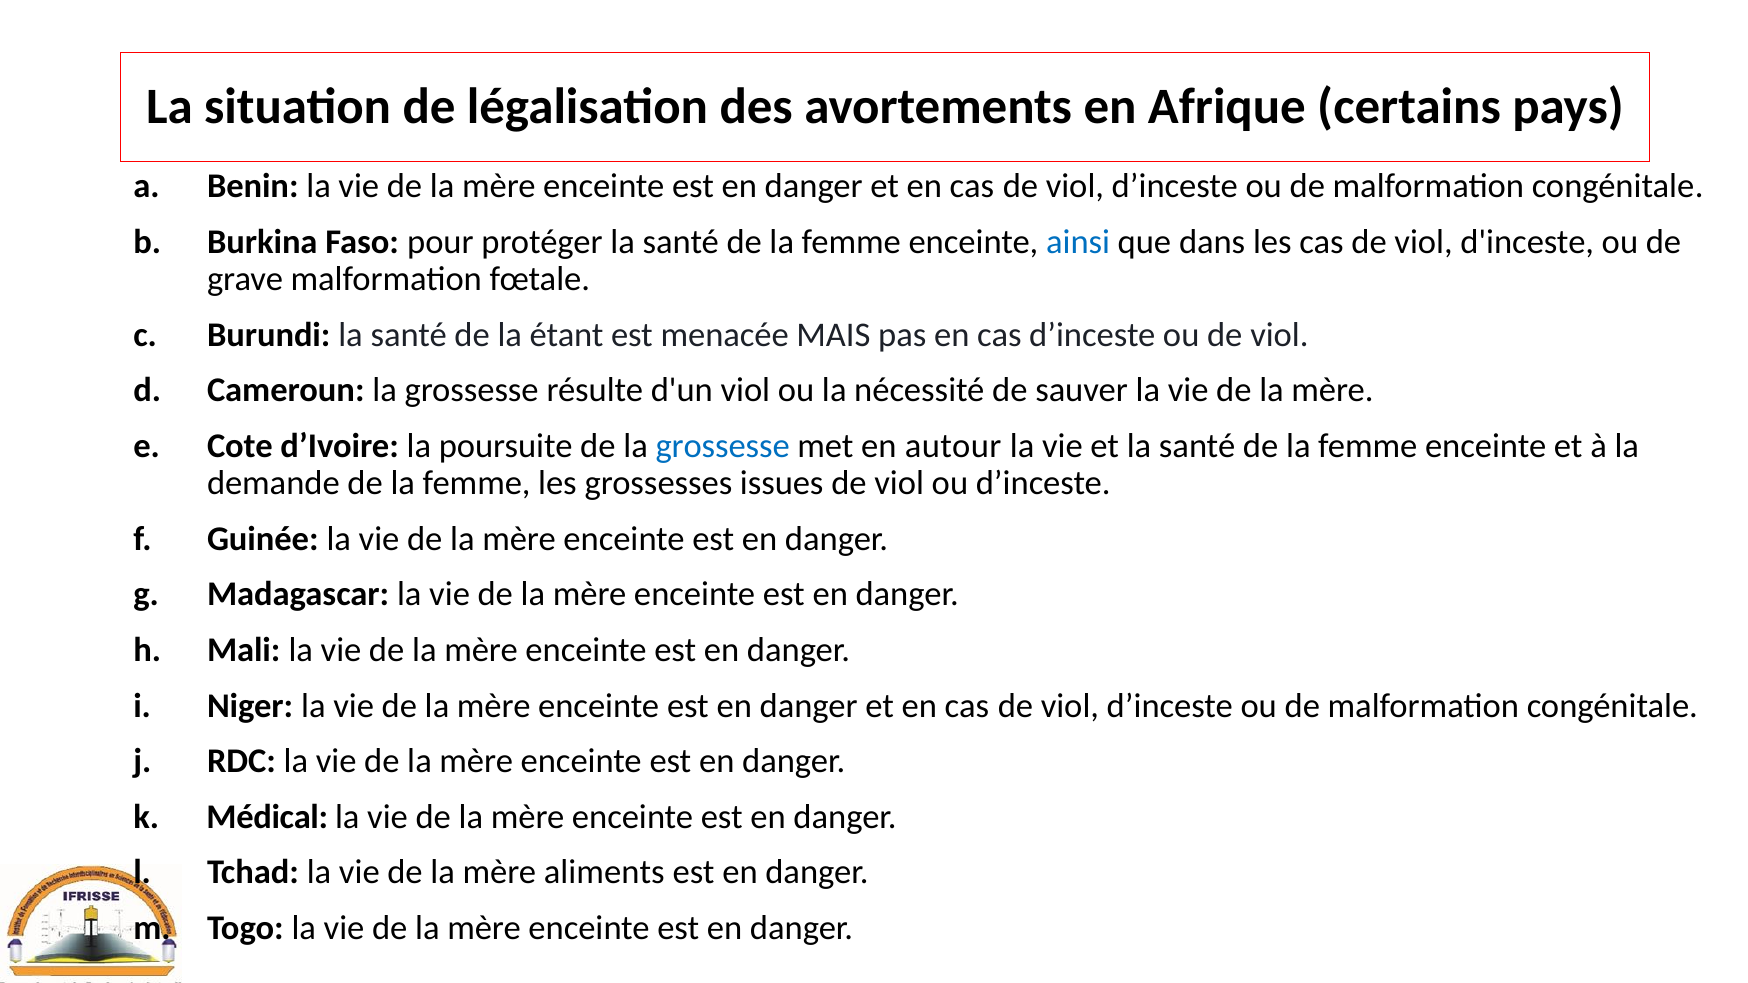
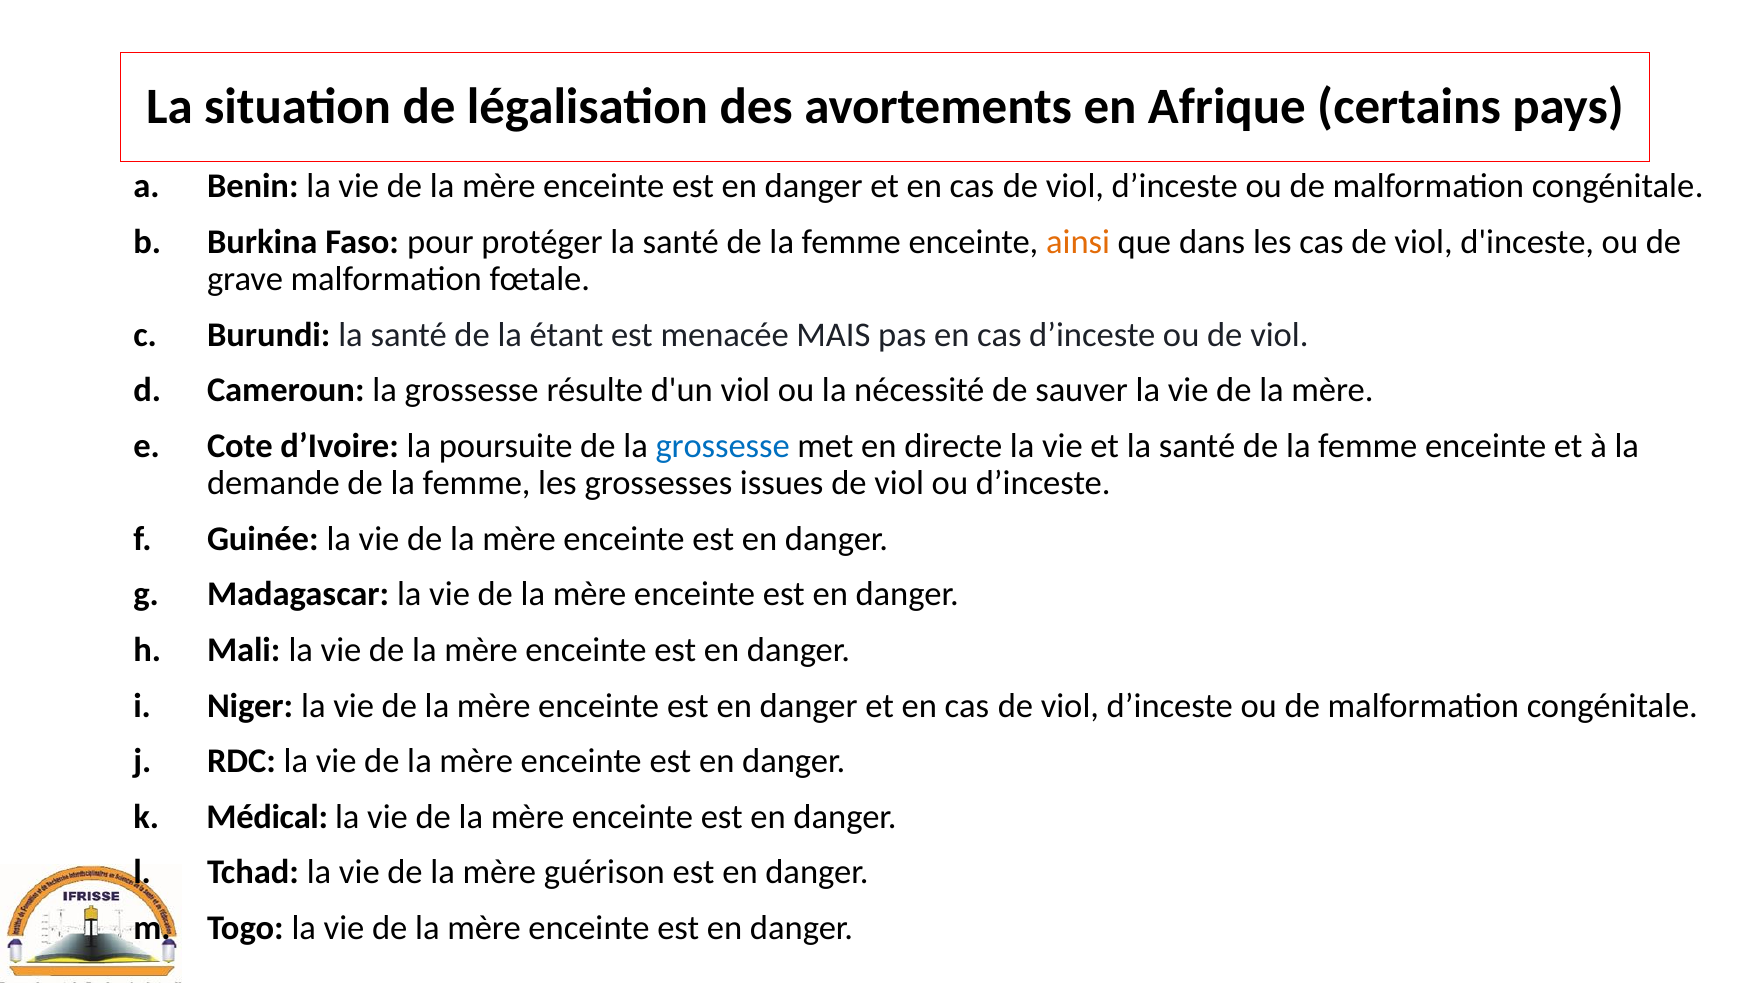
ainsi colour: blue -> orange
autour: autour -> directe
aliments: aliments -> guérison
